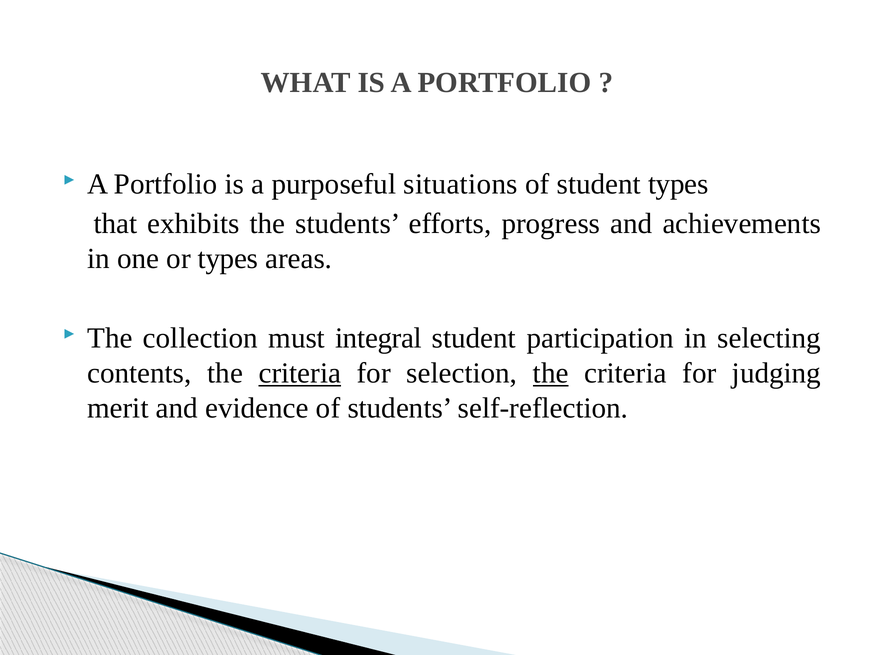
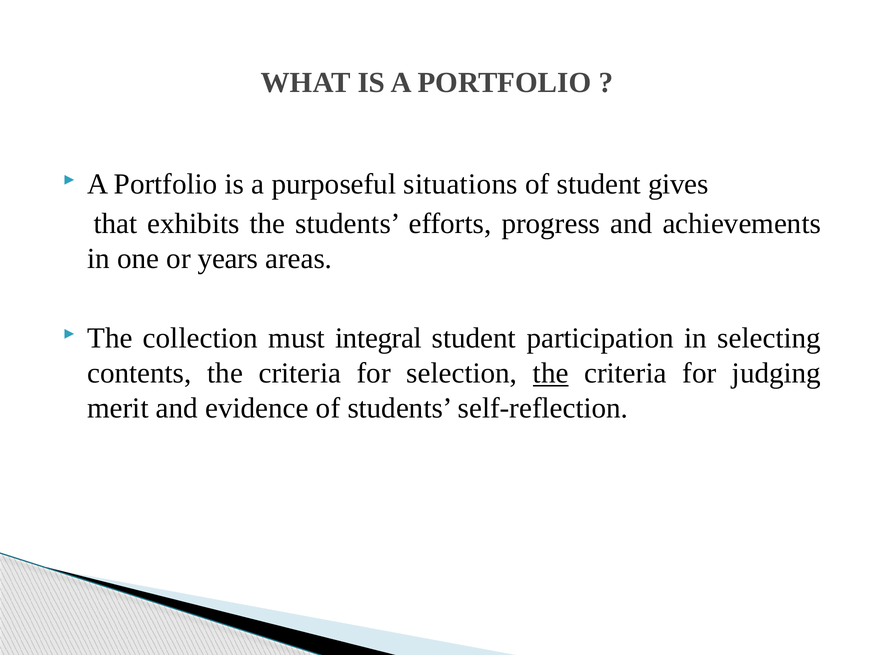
student types: types -> gives
or types: types -> years
criteria at (300, 373) underline: present -> none
